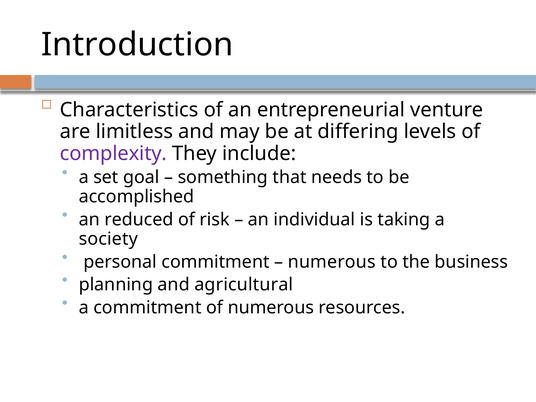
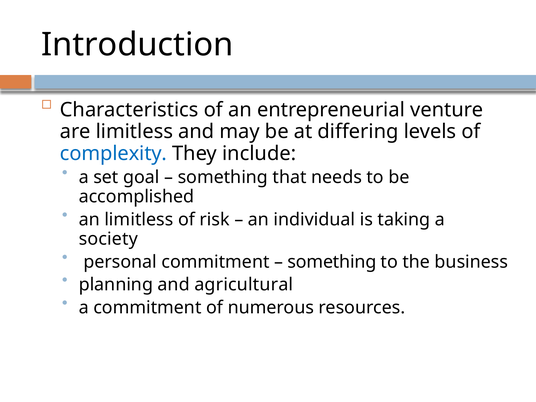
complexity colour: purple -> blue
an reduced: reduced -> limitless
numerous at (332, 262): numerous -> something
